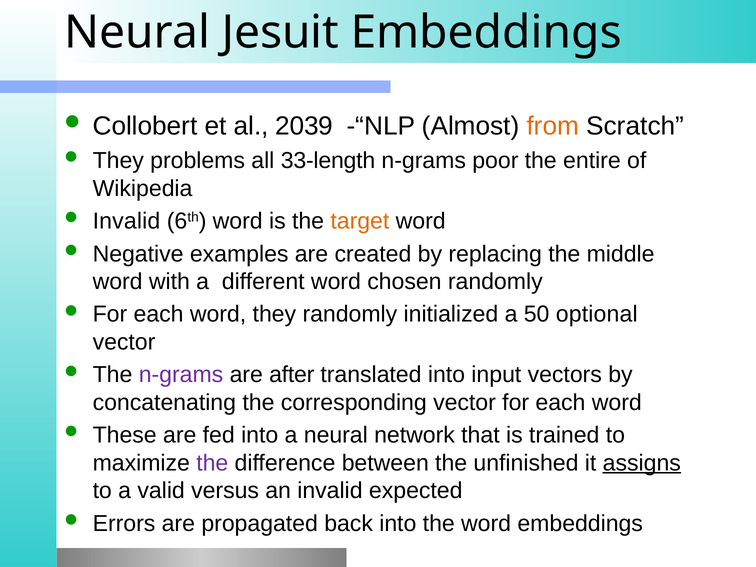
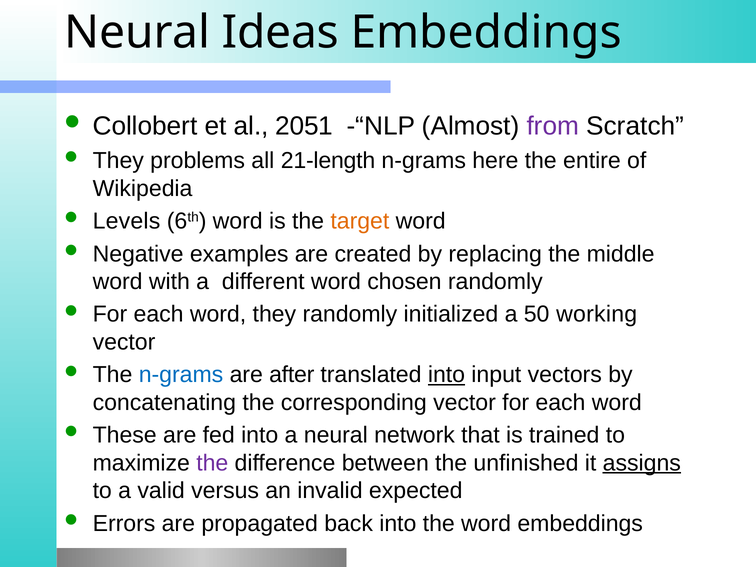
Jesuit: Jesuit -> Ideas
2039: 2039 -> 2051
from colour: orange -> purple
33-length: 33-length -> 21-length
poor: poor -> here
Invalid at (127, 221): Invalid -> Levels
optional: optional -> working
n-grams at (181, 375) colour: purple -> blue
into at (447, 375) underline: none -> present
